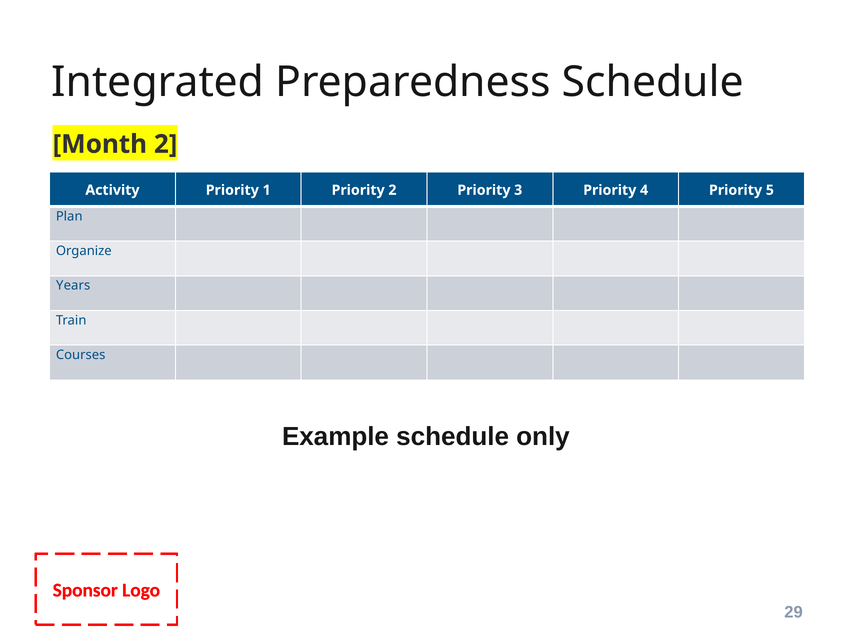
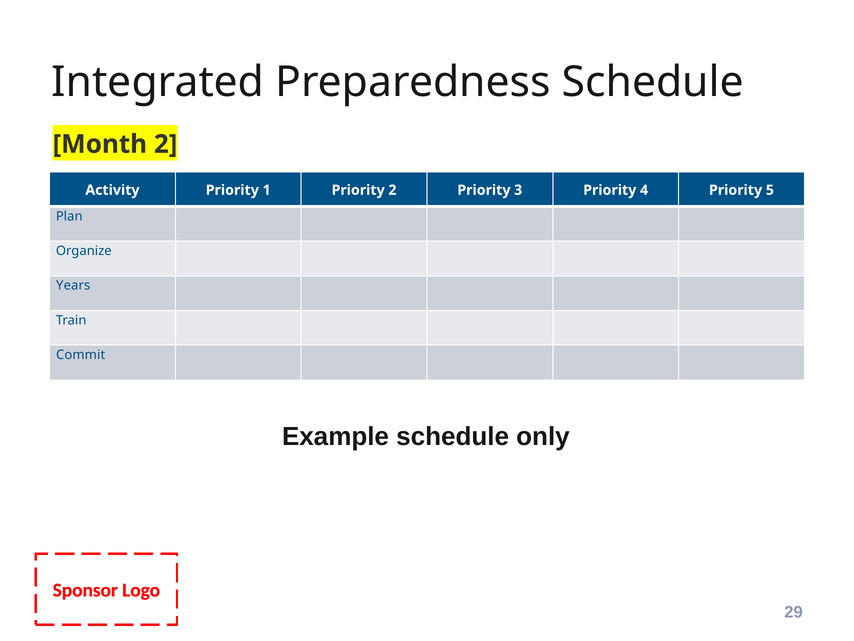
Courses: Courses -> Commit
